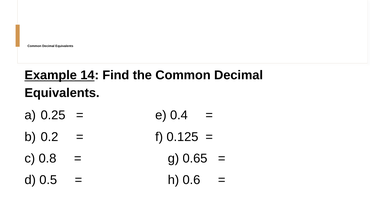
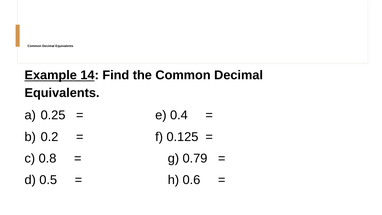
0.65: 0.65 -> 0.79
